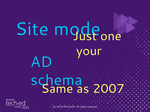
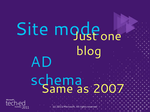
your: your -> blog
